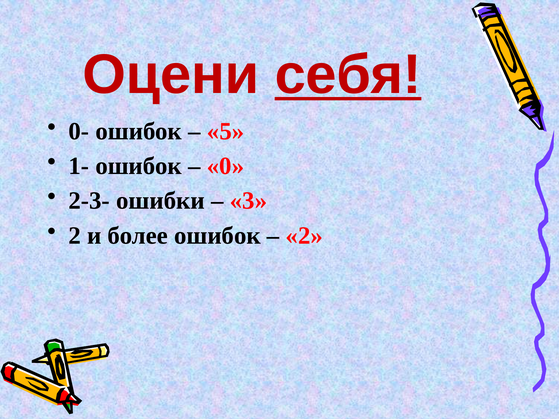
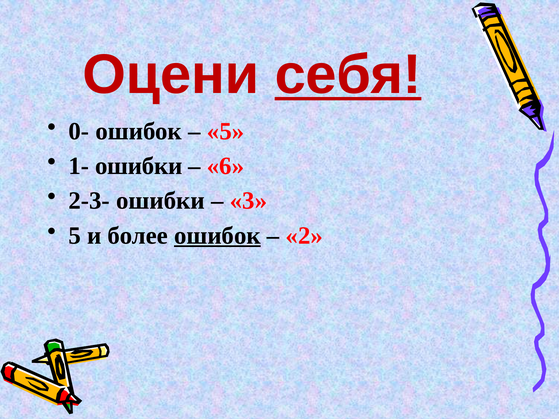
1- ошибок: ошибок -> ошибки
0: 0 -> 6
2 at (75, 236): 2 -> 5
ошибок at (217, 236) underline: none -> present
